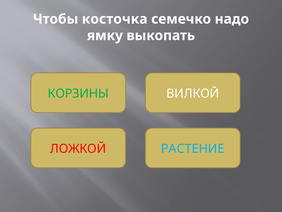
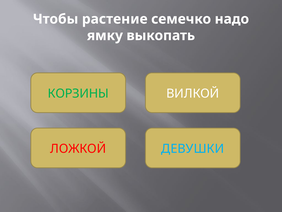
косточка: косточка -> растение
РАСТЕНИЕ: РАСТЕНИЕ -> ДЕВУШКИ
